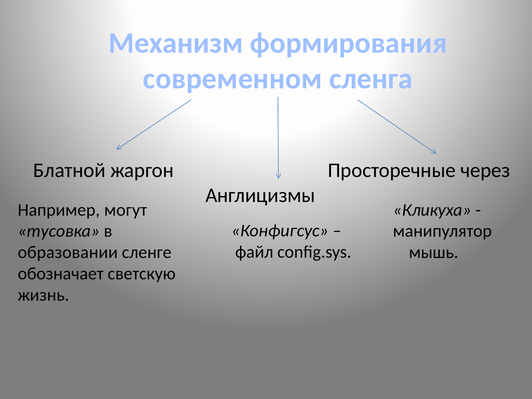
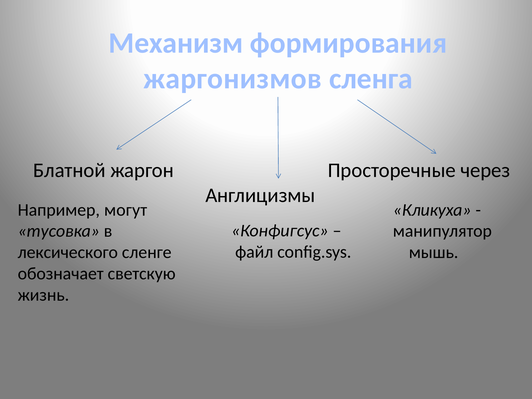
современном: современном -> жаргонизмов
образовании: образовании -> лексического
